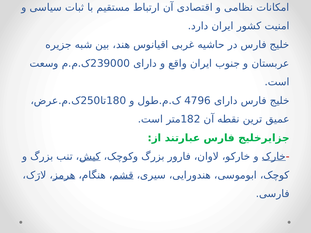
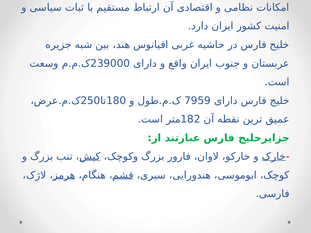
4796: 4796 -> 7959
